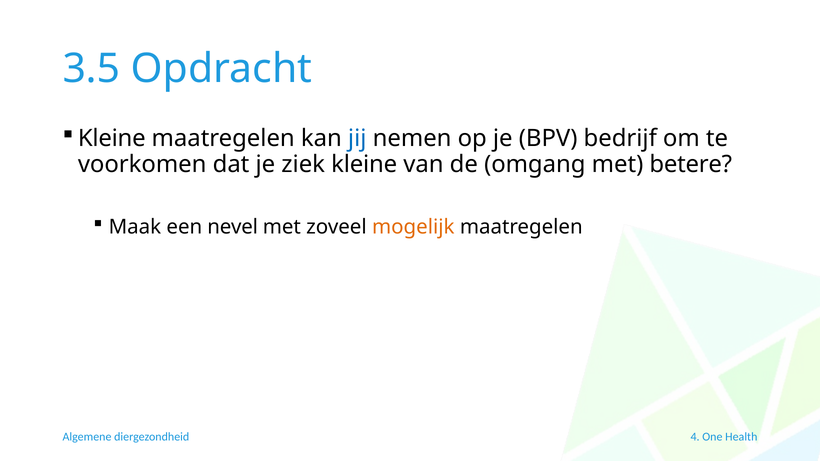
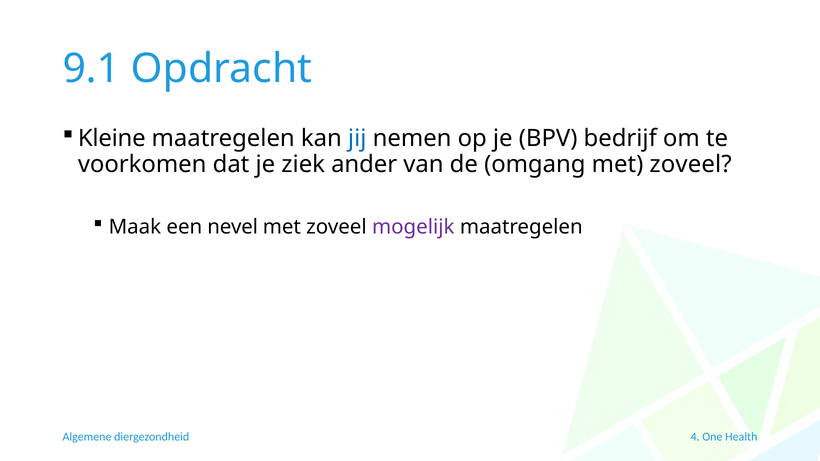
3.5: 3.5 -> 9.1
ziek kleine: kleine -> ander
omgang met betere: betere -> zoveel
mogelijk colour: orange -> purple
